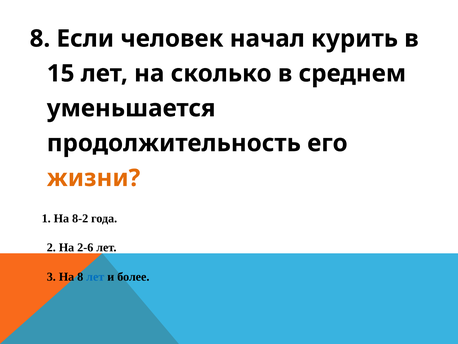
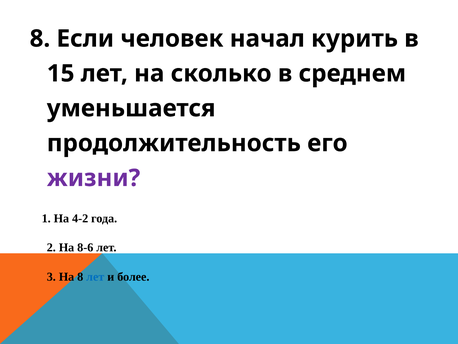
жизни colour: orange -> purple
8-2: 8-2 -> 4-2
2-6: 2-6 -> 8-6
